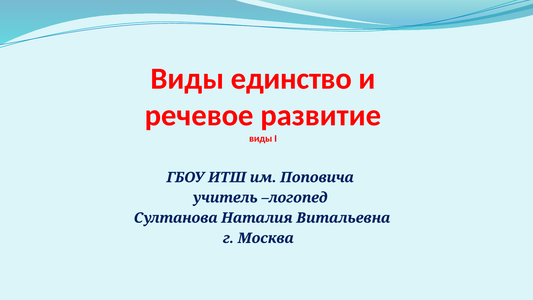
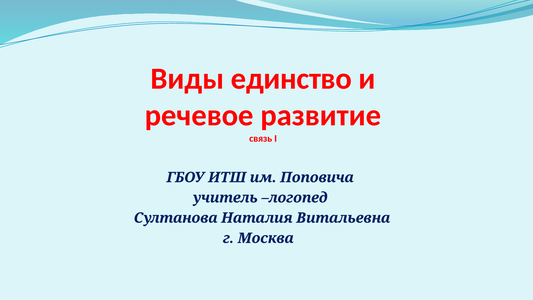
виды at (261, 138): виды -> связь
